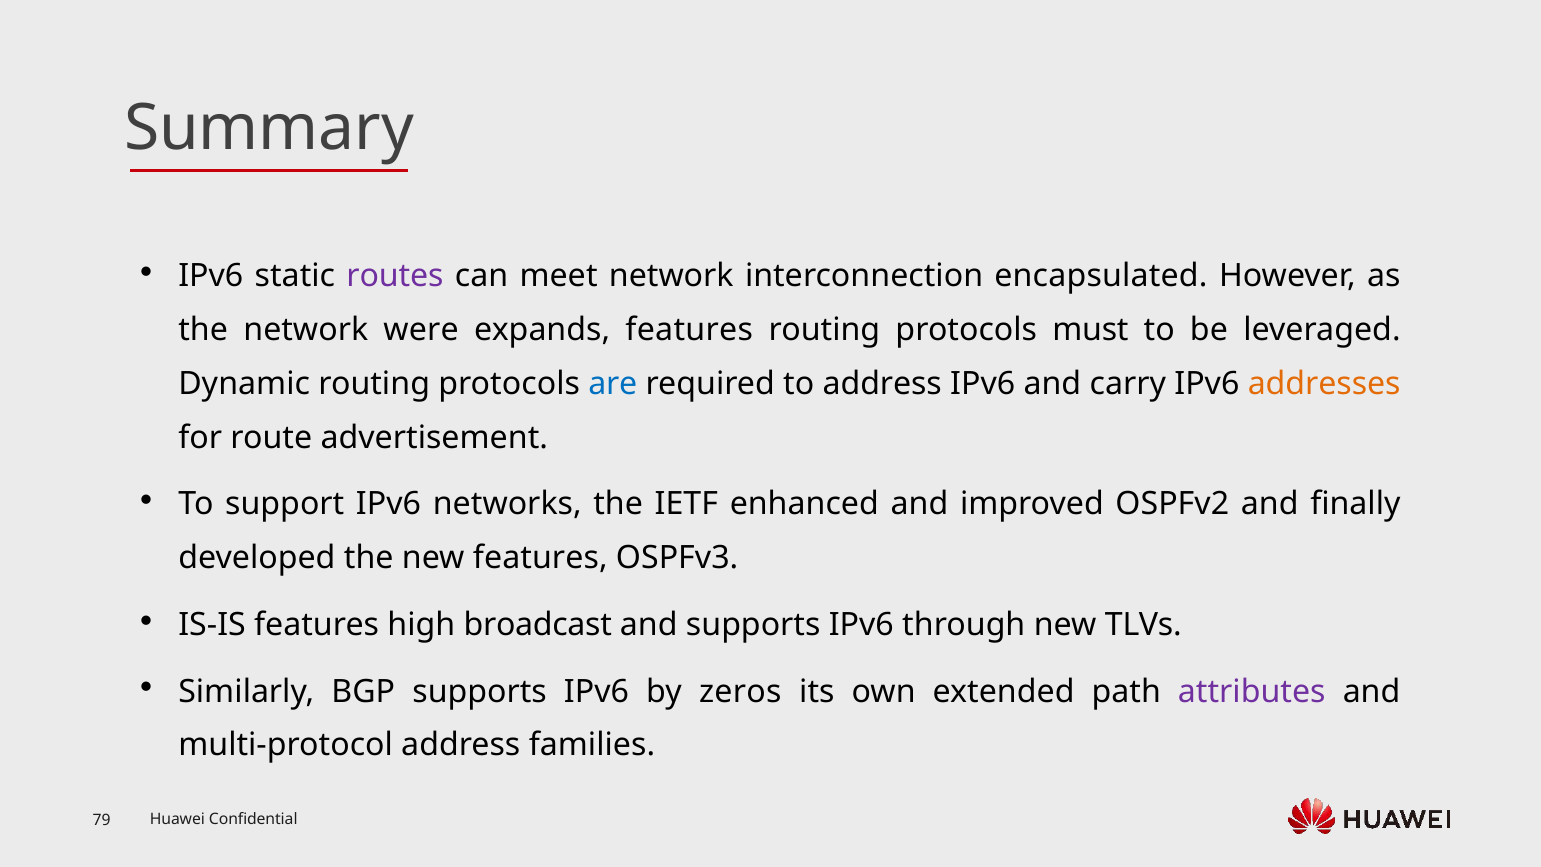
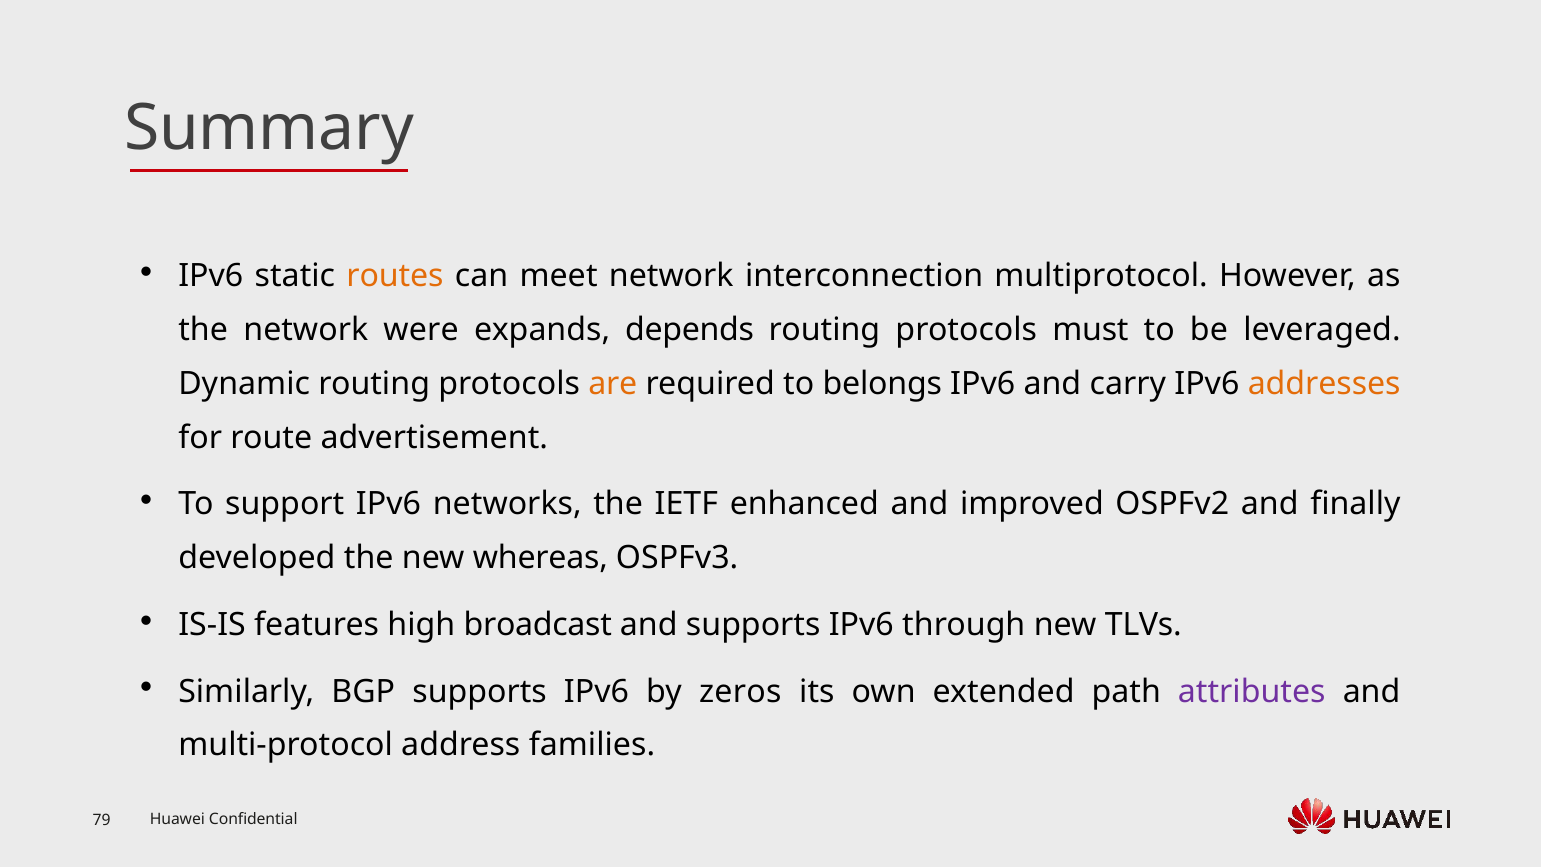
routes colour: purple -> orange
encapsulated: encapsulated -> multiprotocol
expands features: features -> depends
are colour: blue -> orange
to address: address -> belongs
new features: features -> whereas
